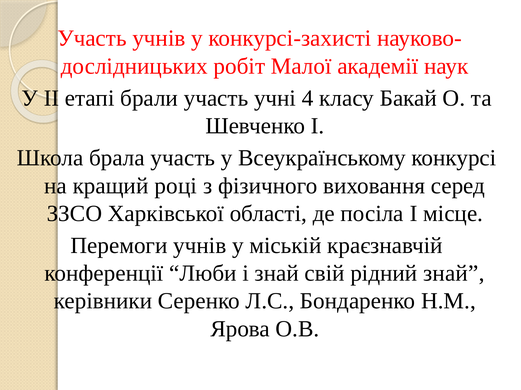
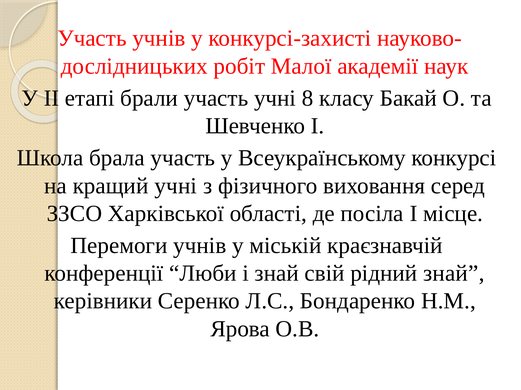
4: 4 -> 8
кращий році: році -> учні
